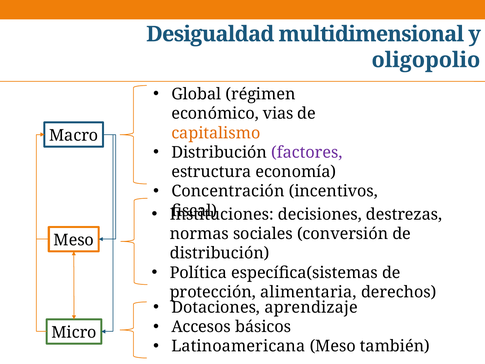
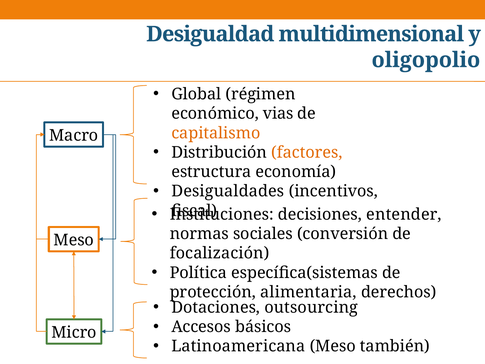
factores colour: purple -> orange
Concentración: Concentración -> Desigualdades
destrezas: destrezas -> entender
distribución at (220, 253): distribución -> focalización
aprendizaje: aprendizaje -> outsourcing
